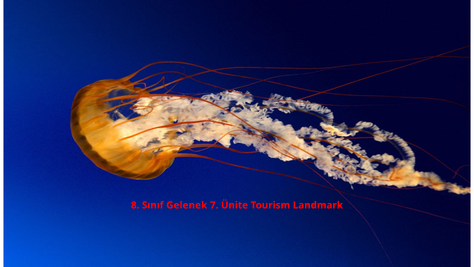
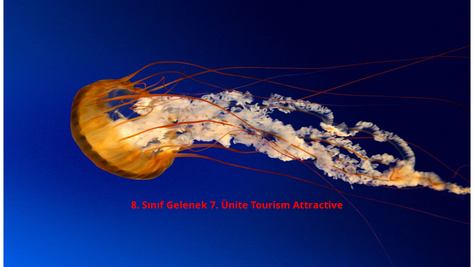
Landmark: Landmark -> Attractive
